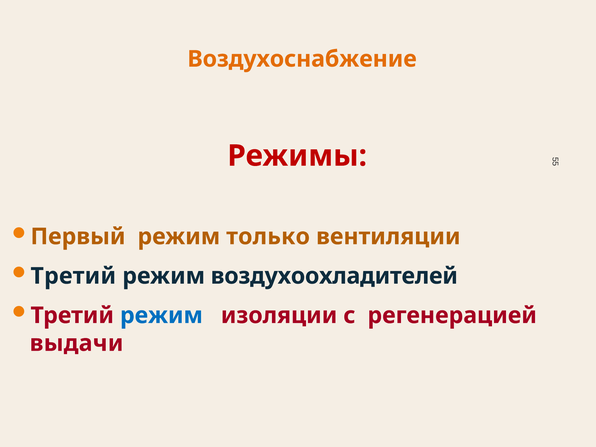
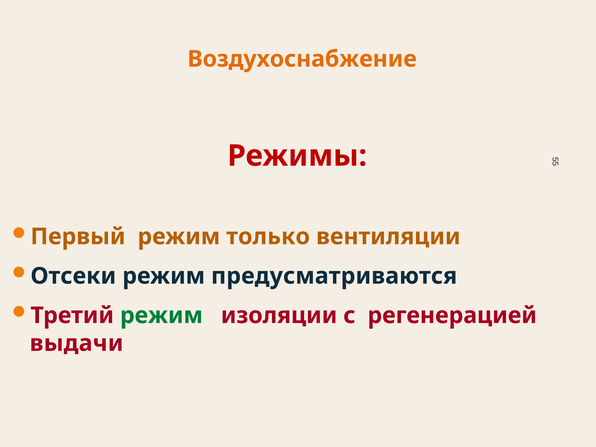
Третий at (73, 276): Третий -> Отсеки
воздухоохладителей: воздухоохладителей -> предусматриваются
режим at (161, 315) colour: blue -> green
